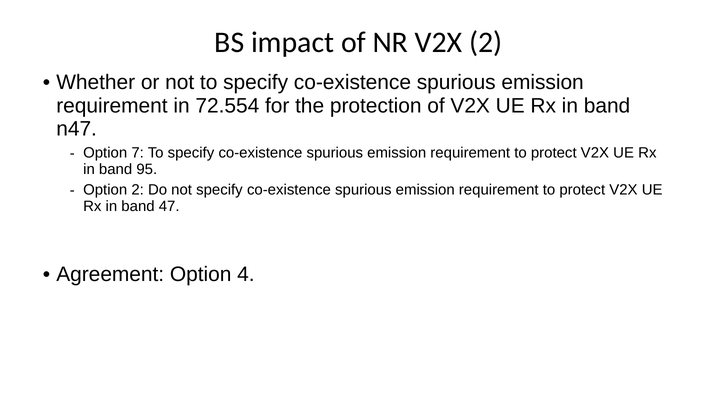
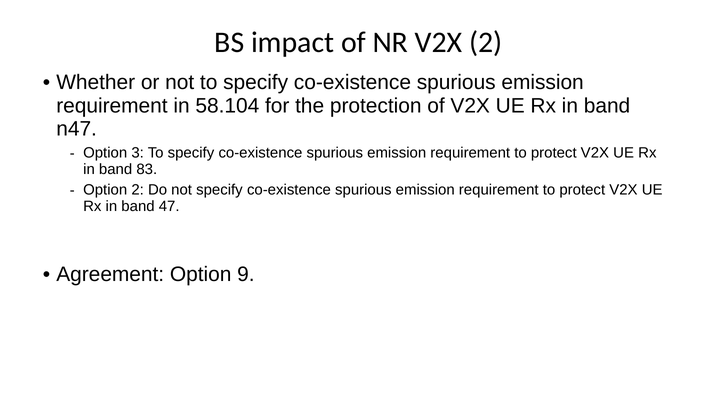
72.554: 72.554 -> 58.104
7: 7 -> 3
95: 95 -> 83
4: 4 -> 9
